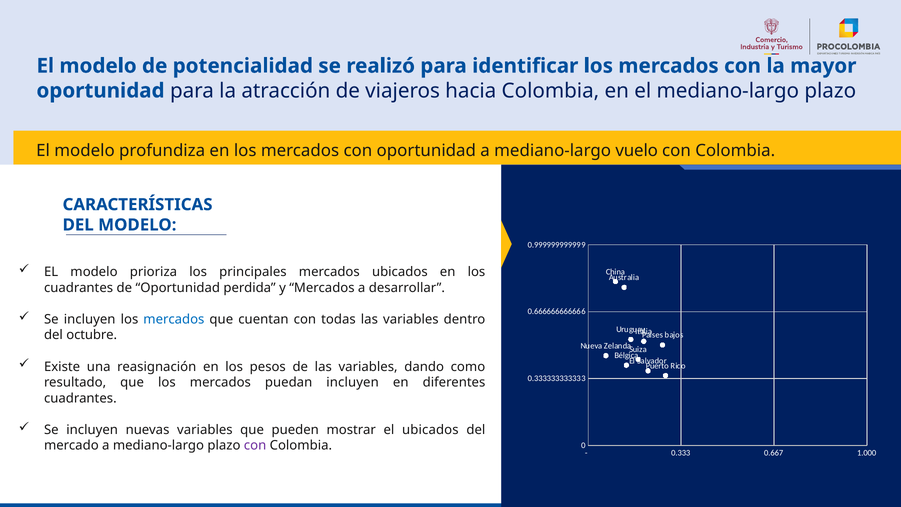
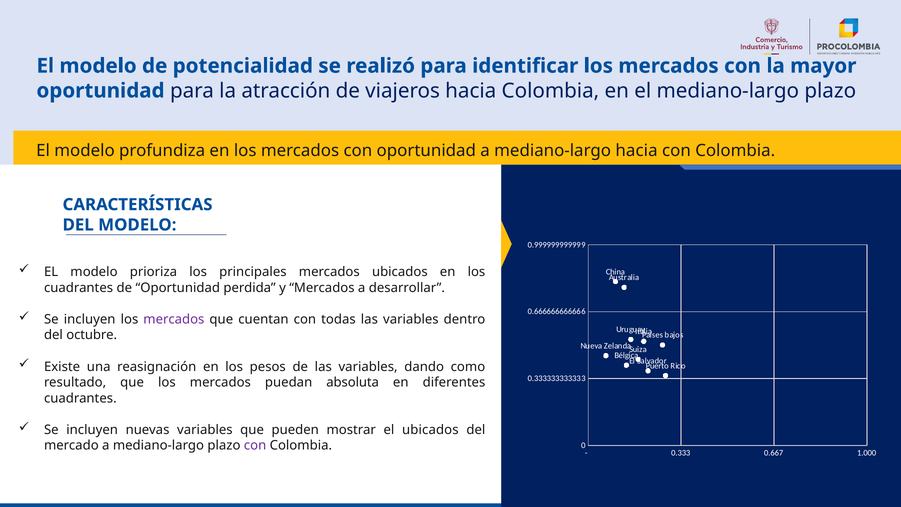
mediano-largo vuelo: vuelo -> hacia
mercados at (174, 319) colour: blue -> purple
puedan incluyen: incluyen -> absoluta
